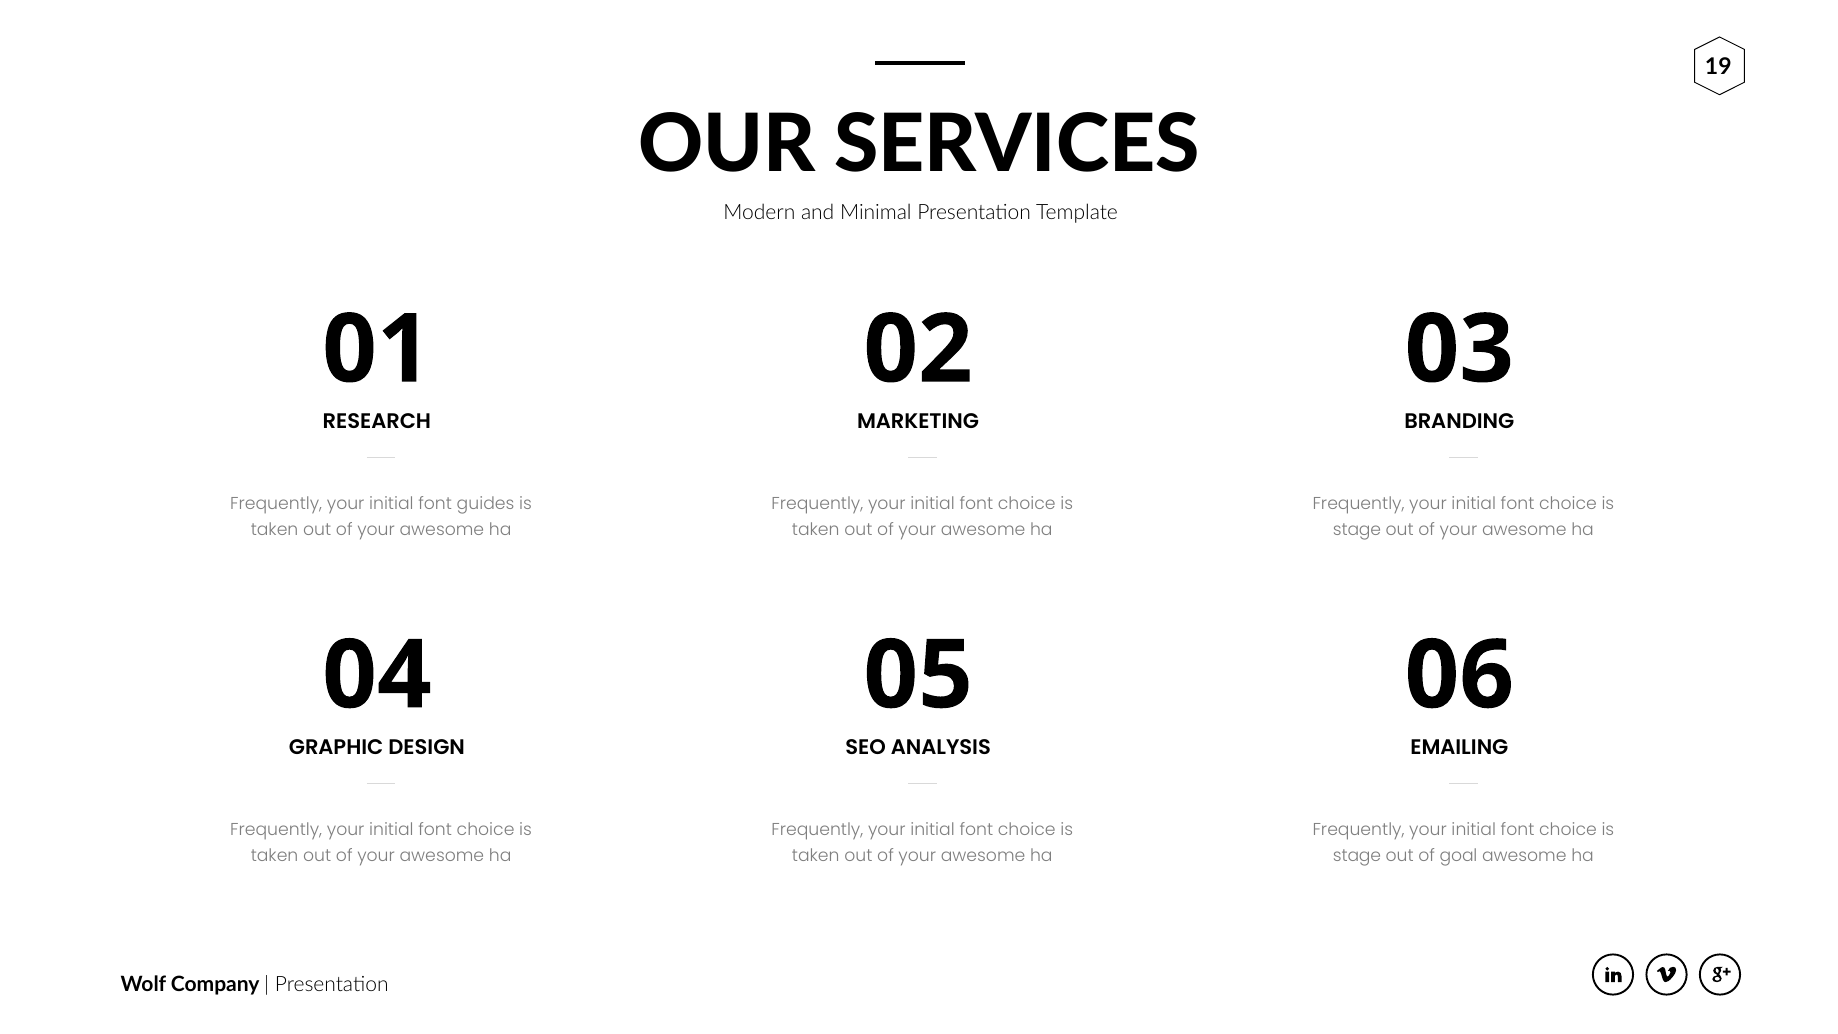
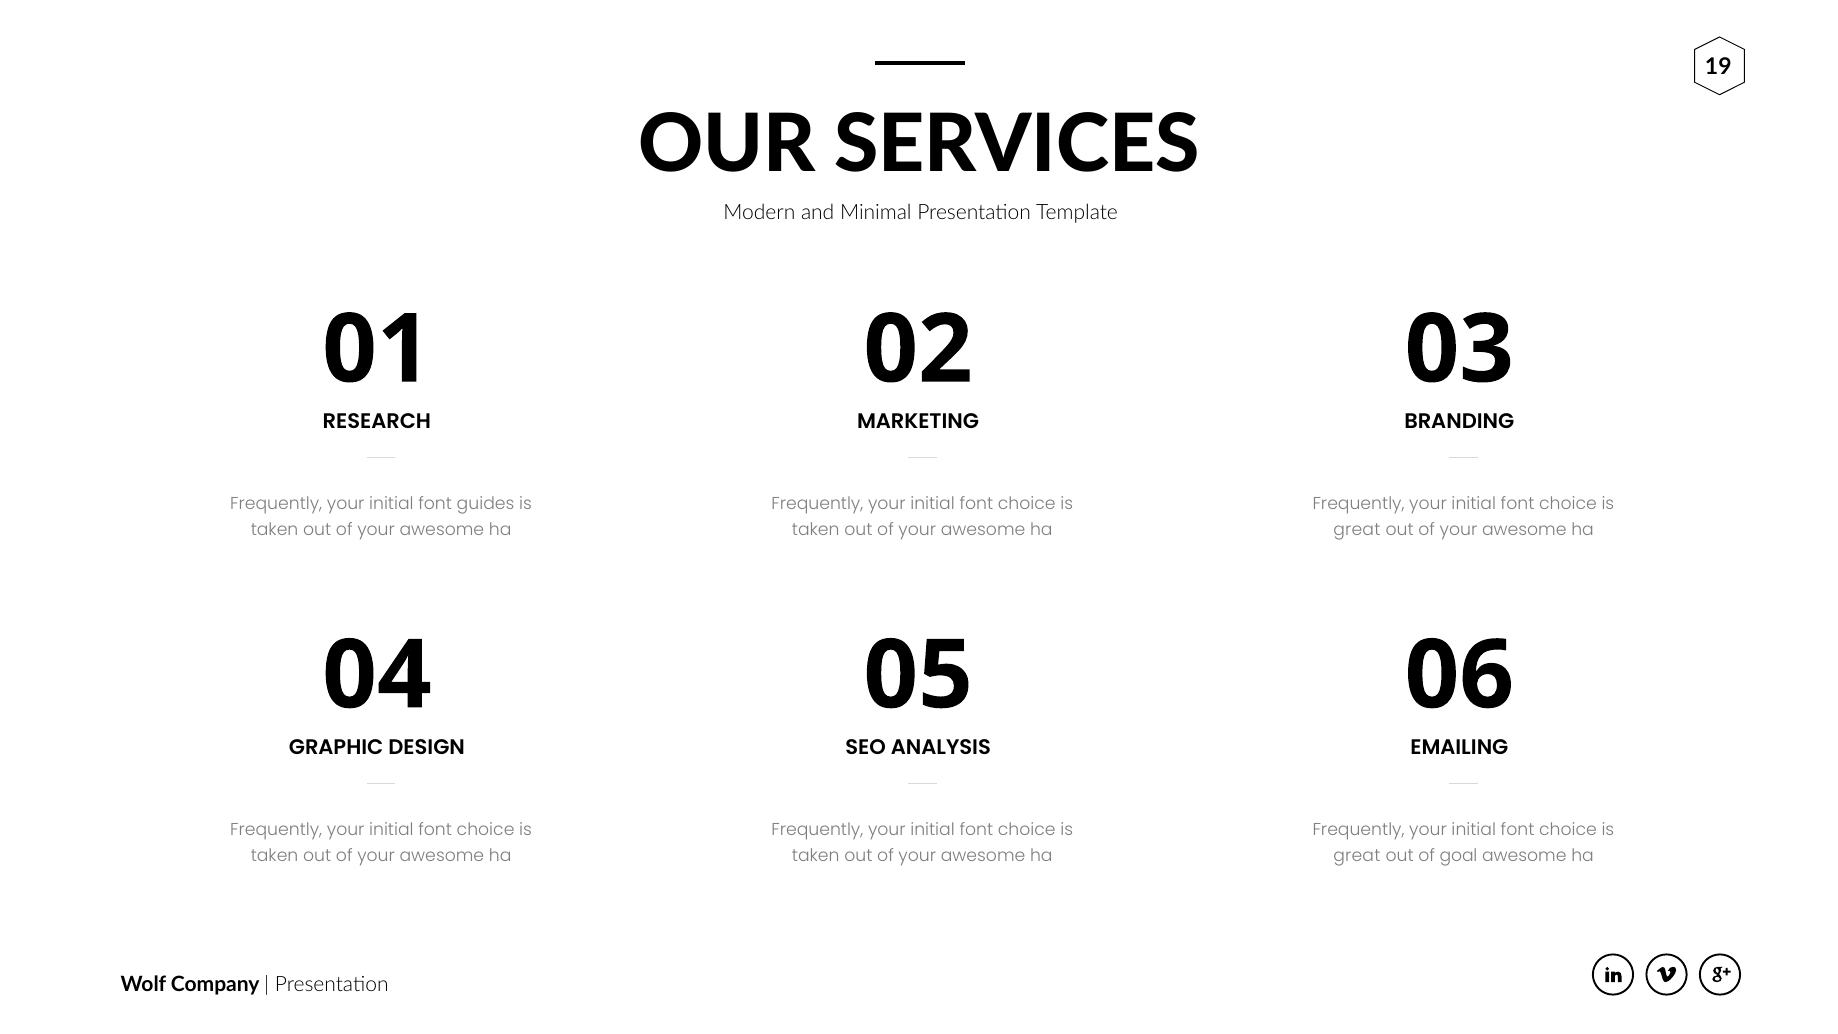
stage at (1357, 530): stage -> great
stage at (1357, 856): stage -> great
